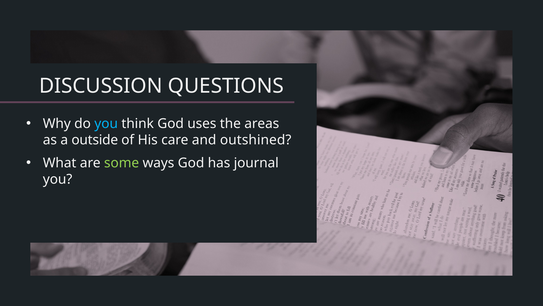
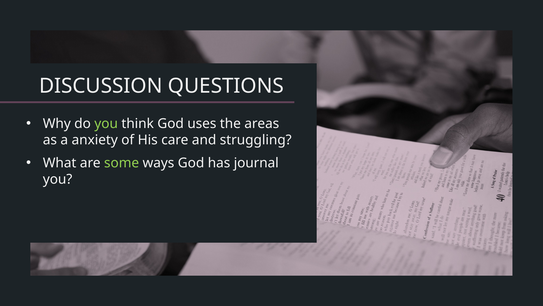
you at (106, 123) colour: light blue -> light green
outside: outside -> anxiety
outshined: outshined -> struggling
